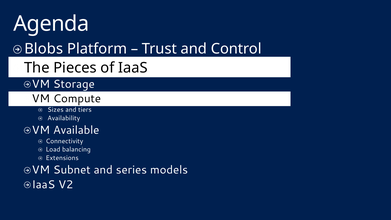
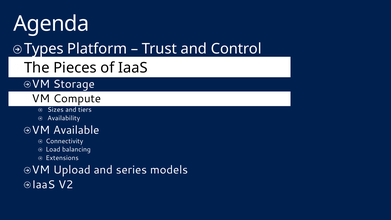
Blobs: Blobs -> Types
Subnet: Subnet -> Upload
